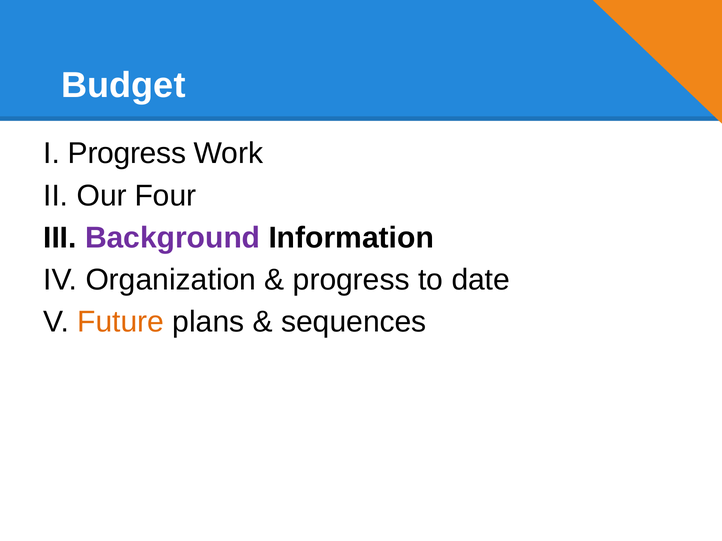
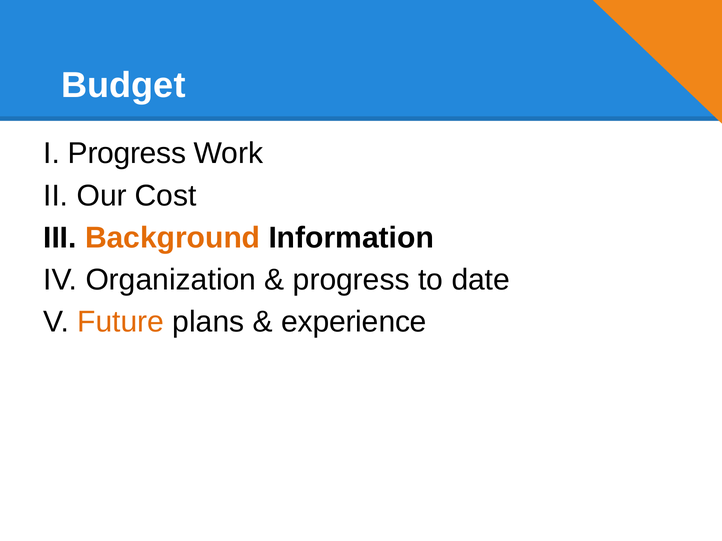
Four: Four -> Cost
Background colour: purple -> orange
sequences: sequences -> experience
